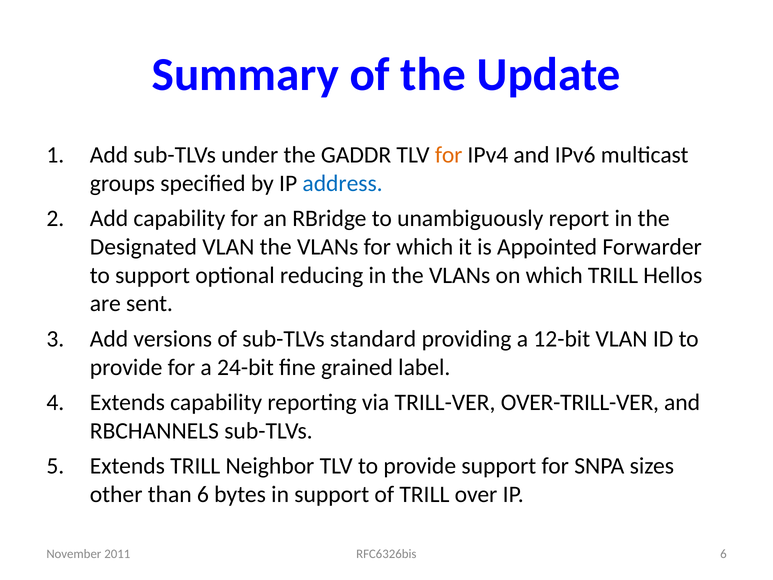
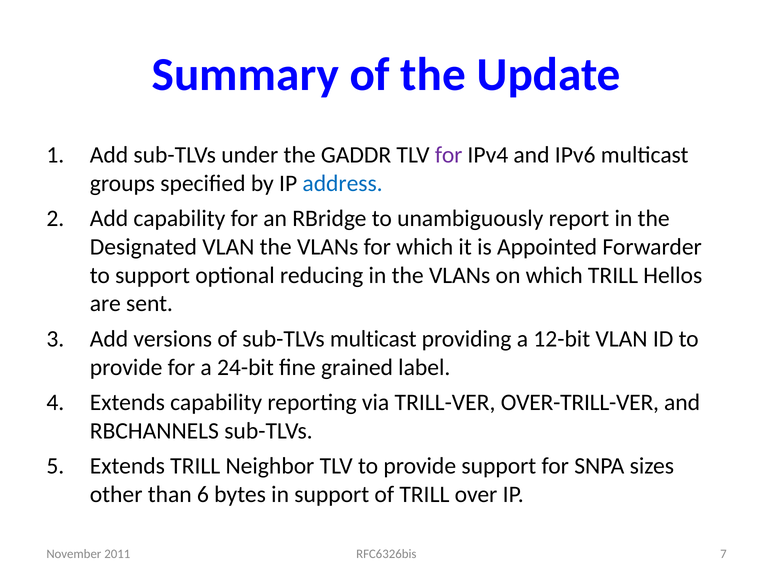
for at (449, 155) colour: orange -> purple
sub-TLVs standard: standard -> multicast
RFC6326bis 6: 6 -> 7
